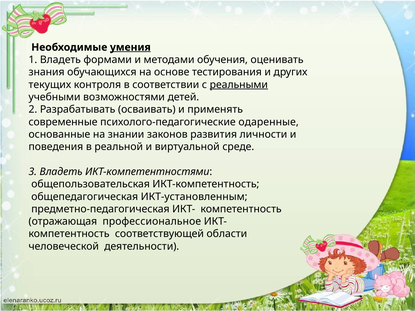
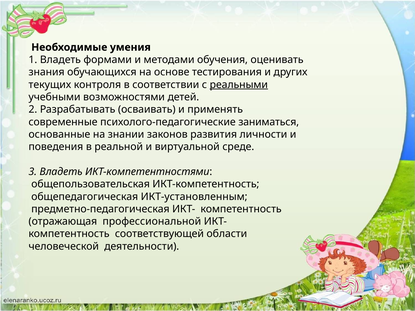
умения underline: present -> none
одаренные: одаренные -> заниматься
профессиональное: профессиональное -> профессиональной
